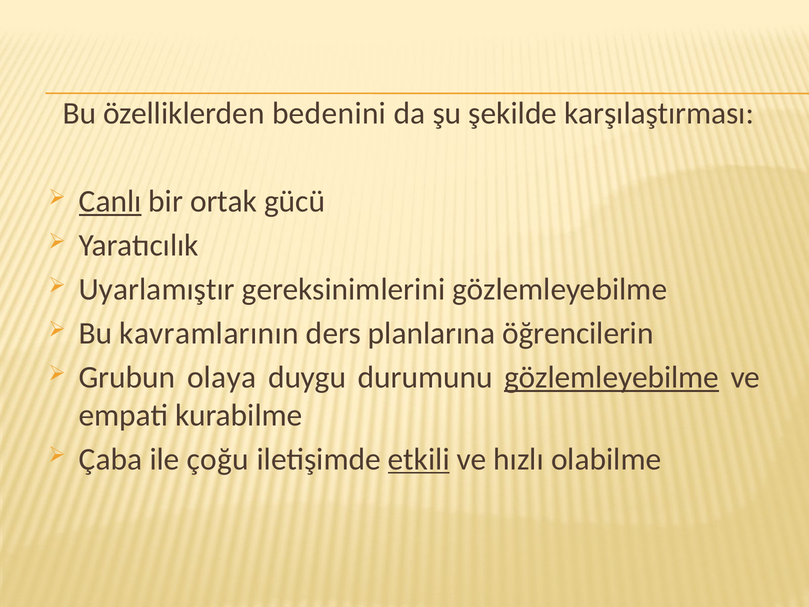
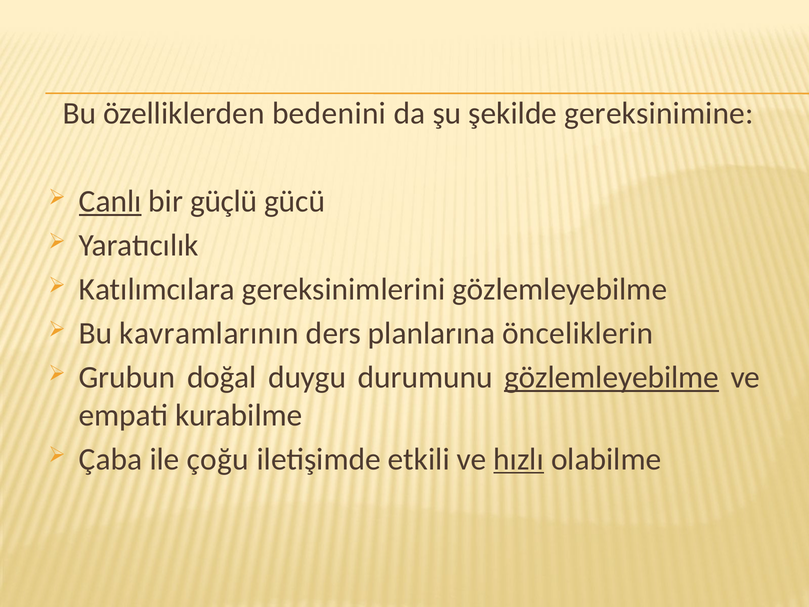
karşılaştırması: karşılaştırması -> gereksinimine
ortak: ortak -> güçlü
Uyarlamıştır: Uyarlamıştır -> Katılımcılara
öğrencilerin: öğrencilerin -> önceliklerin
olaya: olaya -> doğal
etkili underline: present -> none
hızlı underline: none -> present
